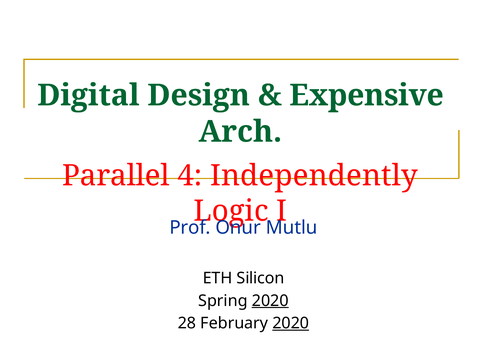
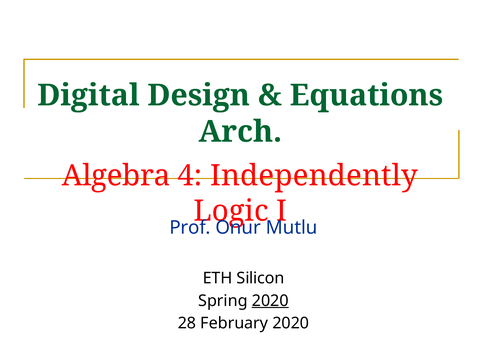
Expensive: Expensive -> Equations
Parallel: Parallel -> Algebra
2020 at (291, 323) underline: present -> none
